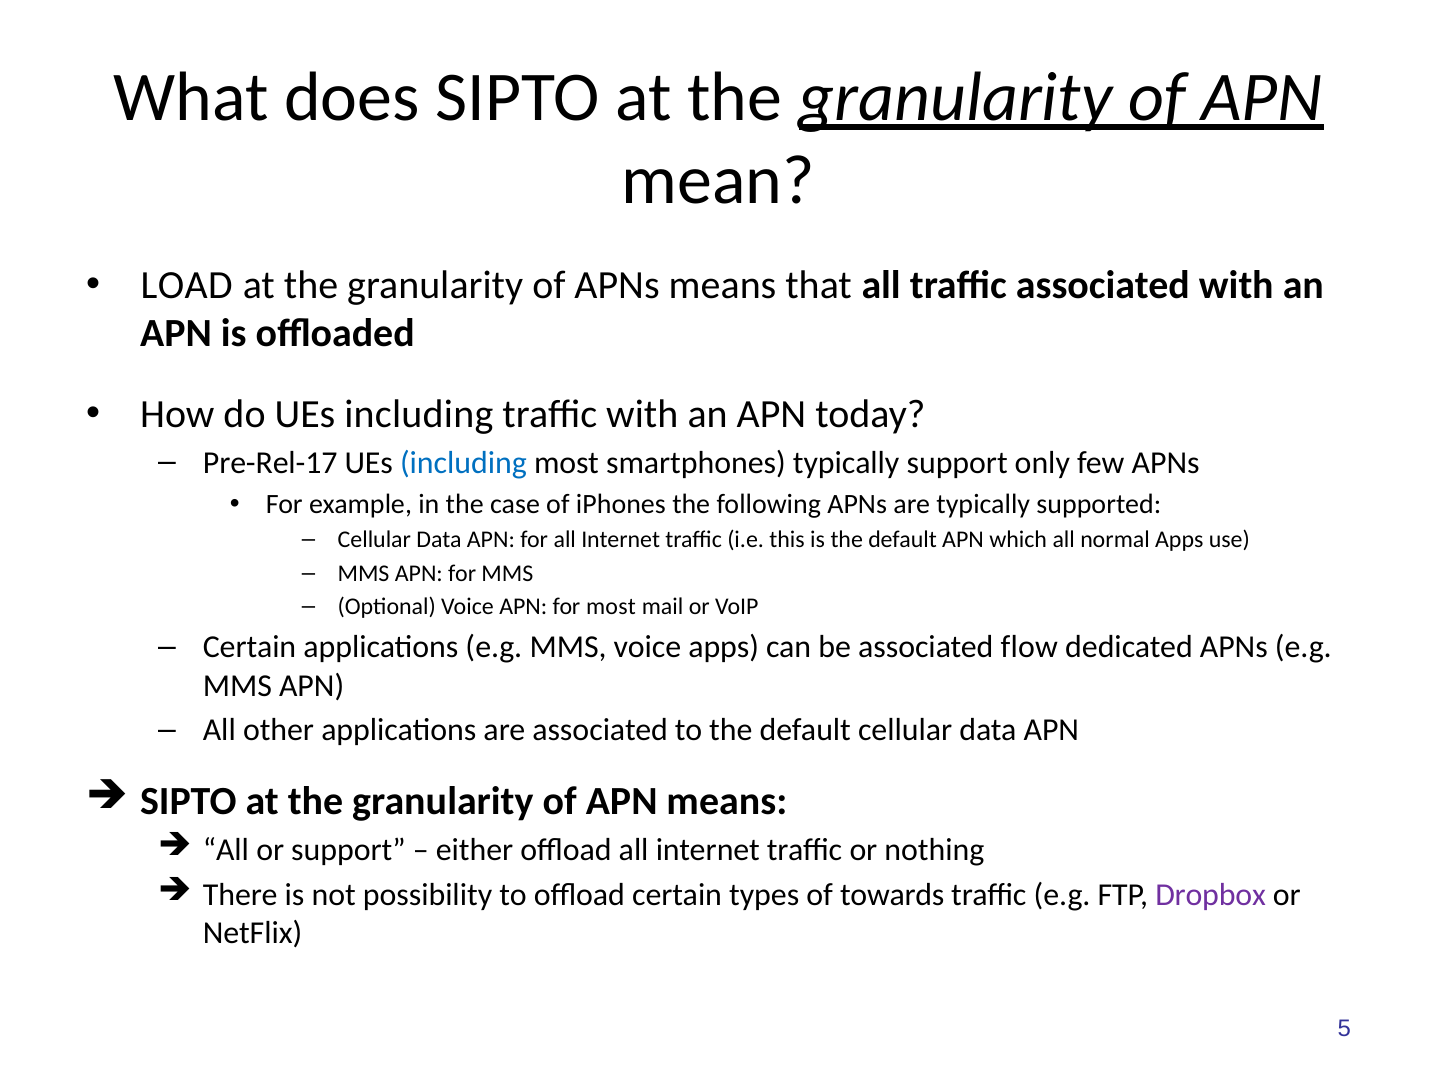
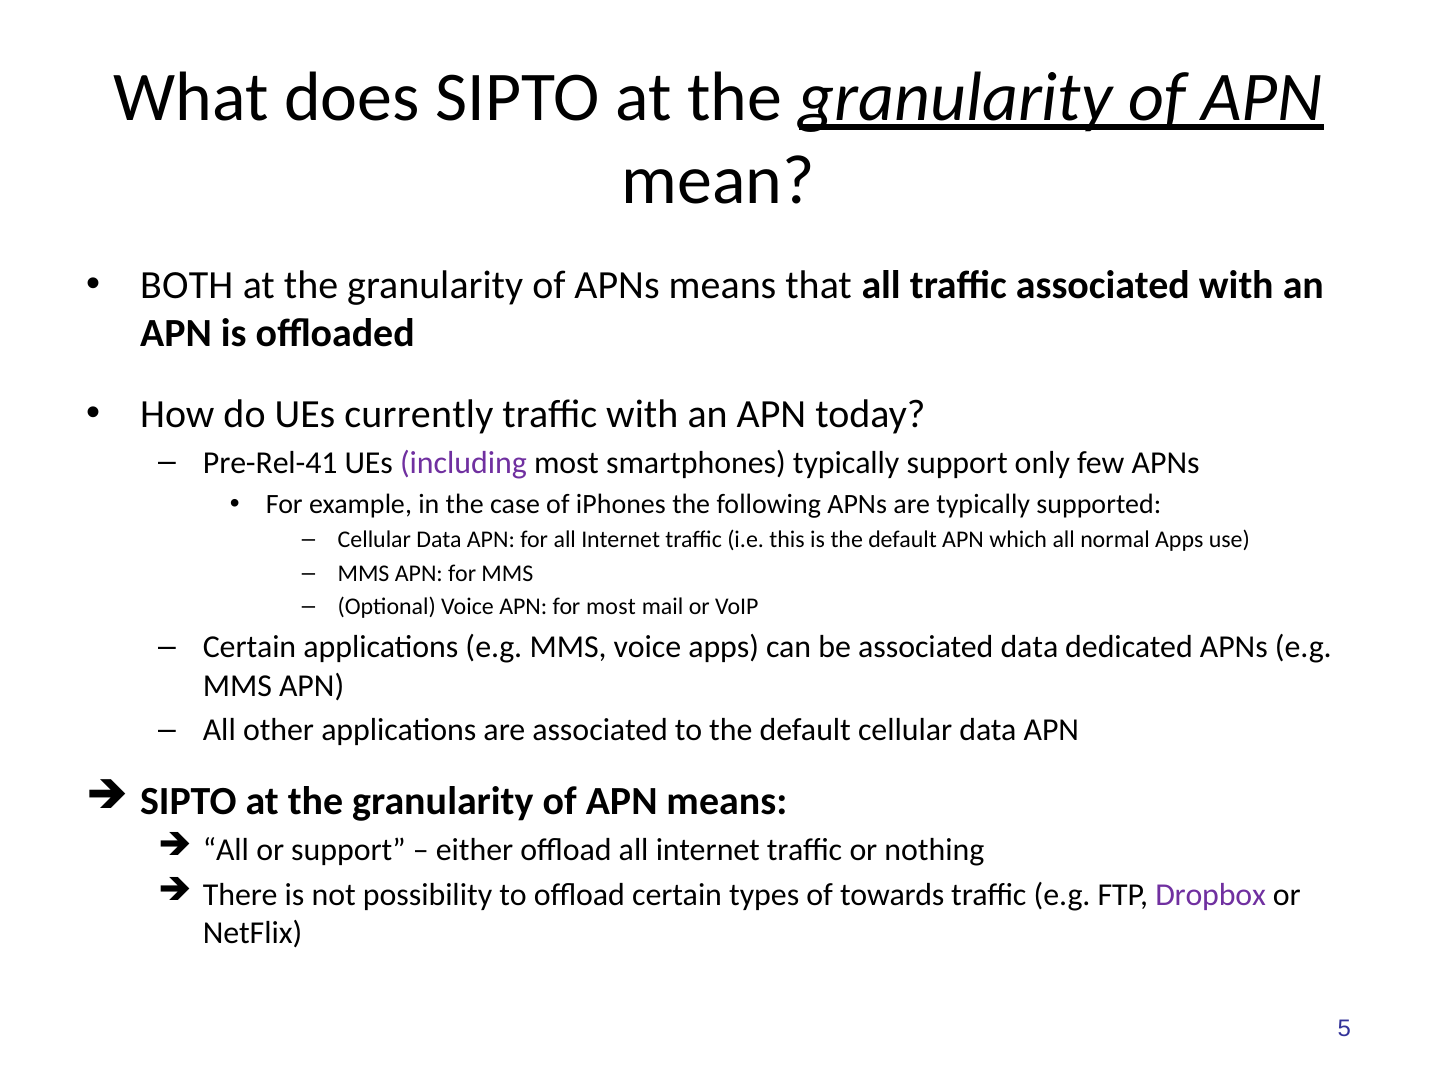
LOAD: LOAD -> BOTH
do UEs including: including -> currently
Pre-Rel-17: Pre-Rel-17 -> Pre-Rel-41
including at (463, 463) colour: blue -> purple
associated flow: flow -> data
